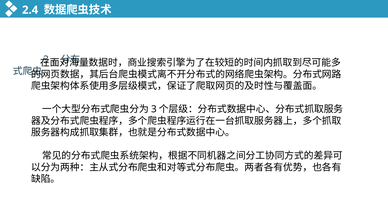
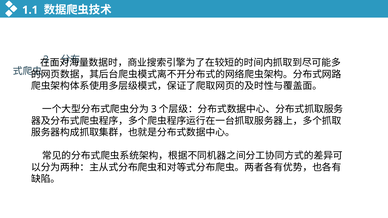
2.4: 2.4 -> 1.1
